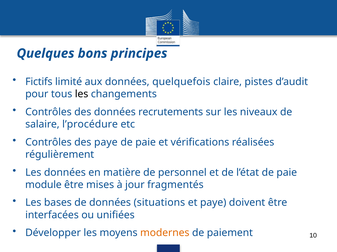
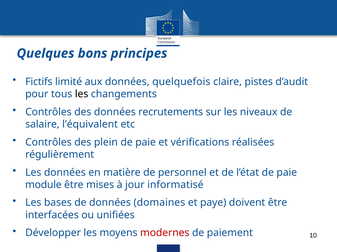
l’procédure: l’procédure -> l’équivalent
des paye: paye -> plein
fragmentés: fragmentés -> informatisé
situations: situations -> domaines
modernes colour: orange -> red
